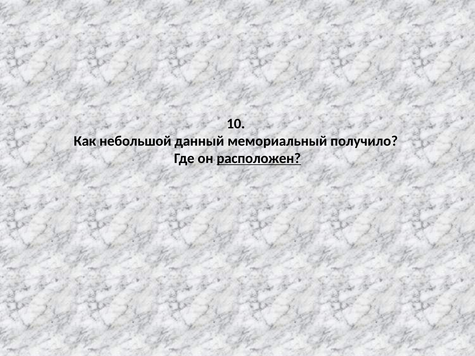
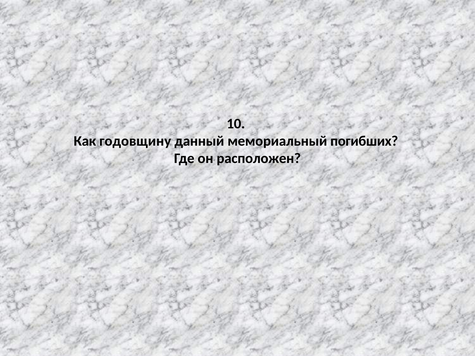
небольшой: небольшой -> годовщину
получило: получило -> погибших
расположен underline: present -> none
